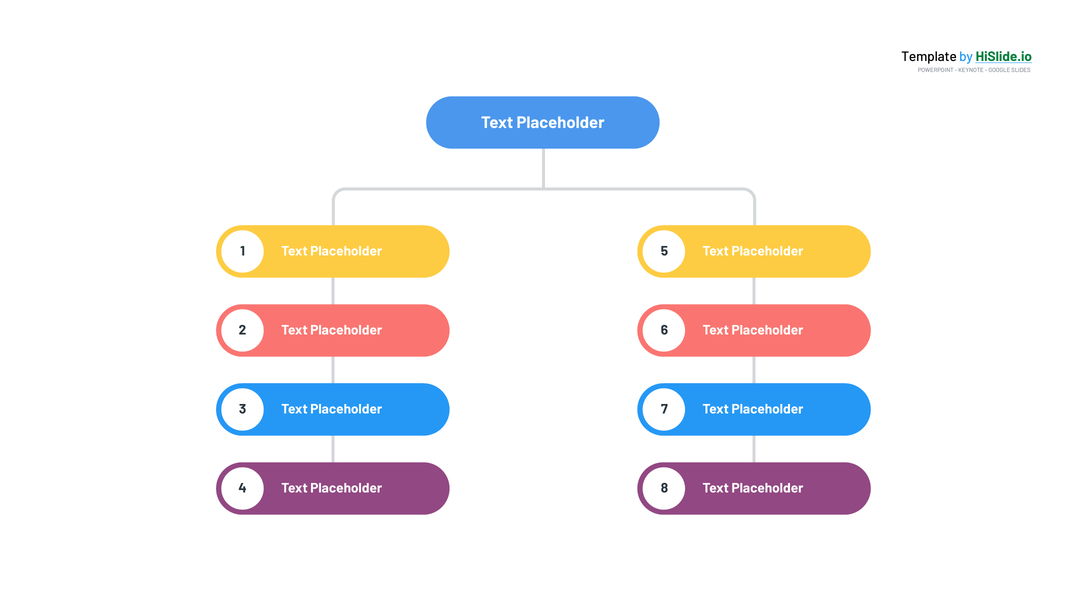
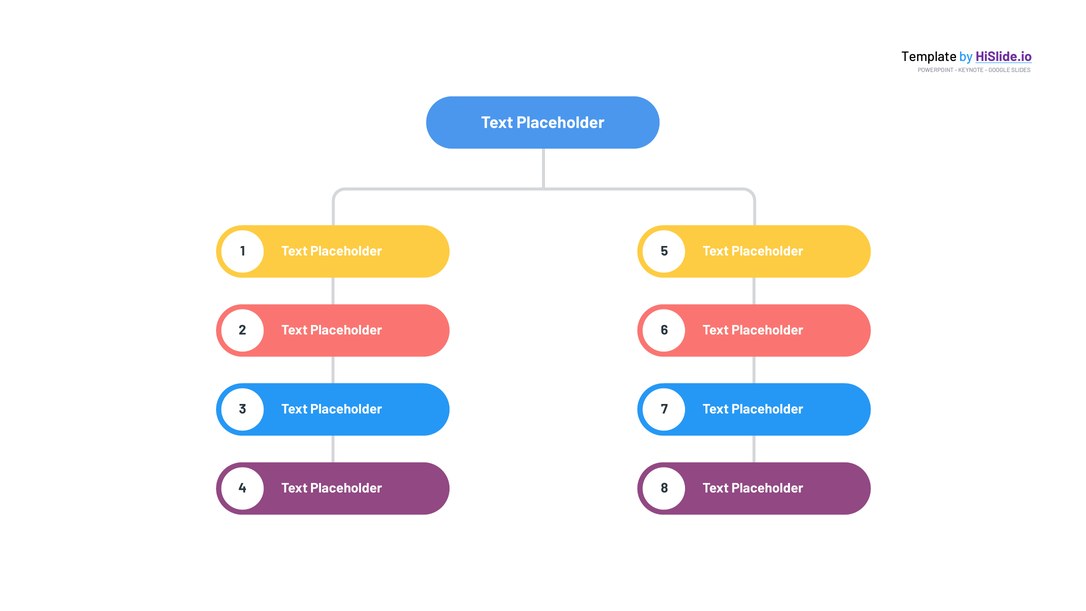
HiSlide.io colour: green -> purple
